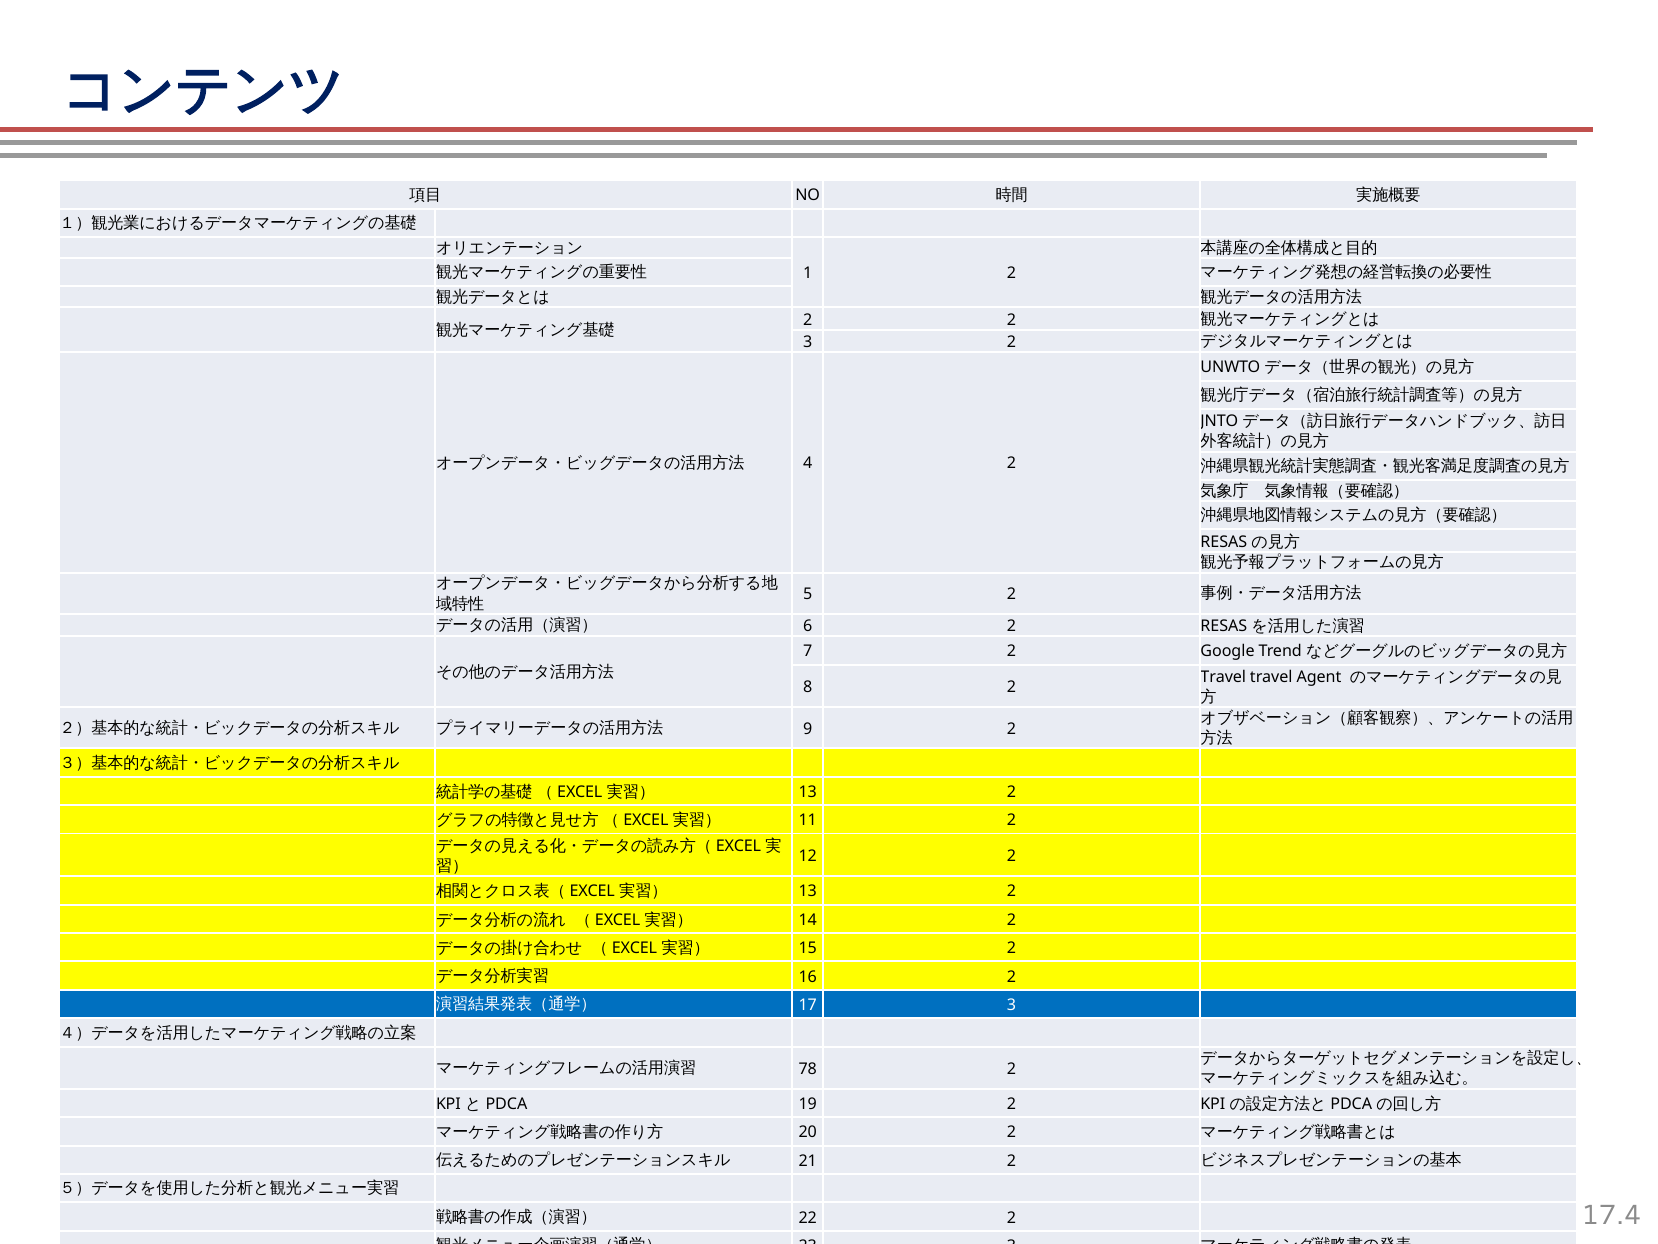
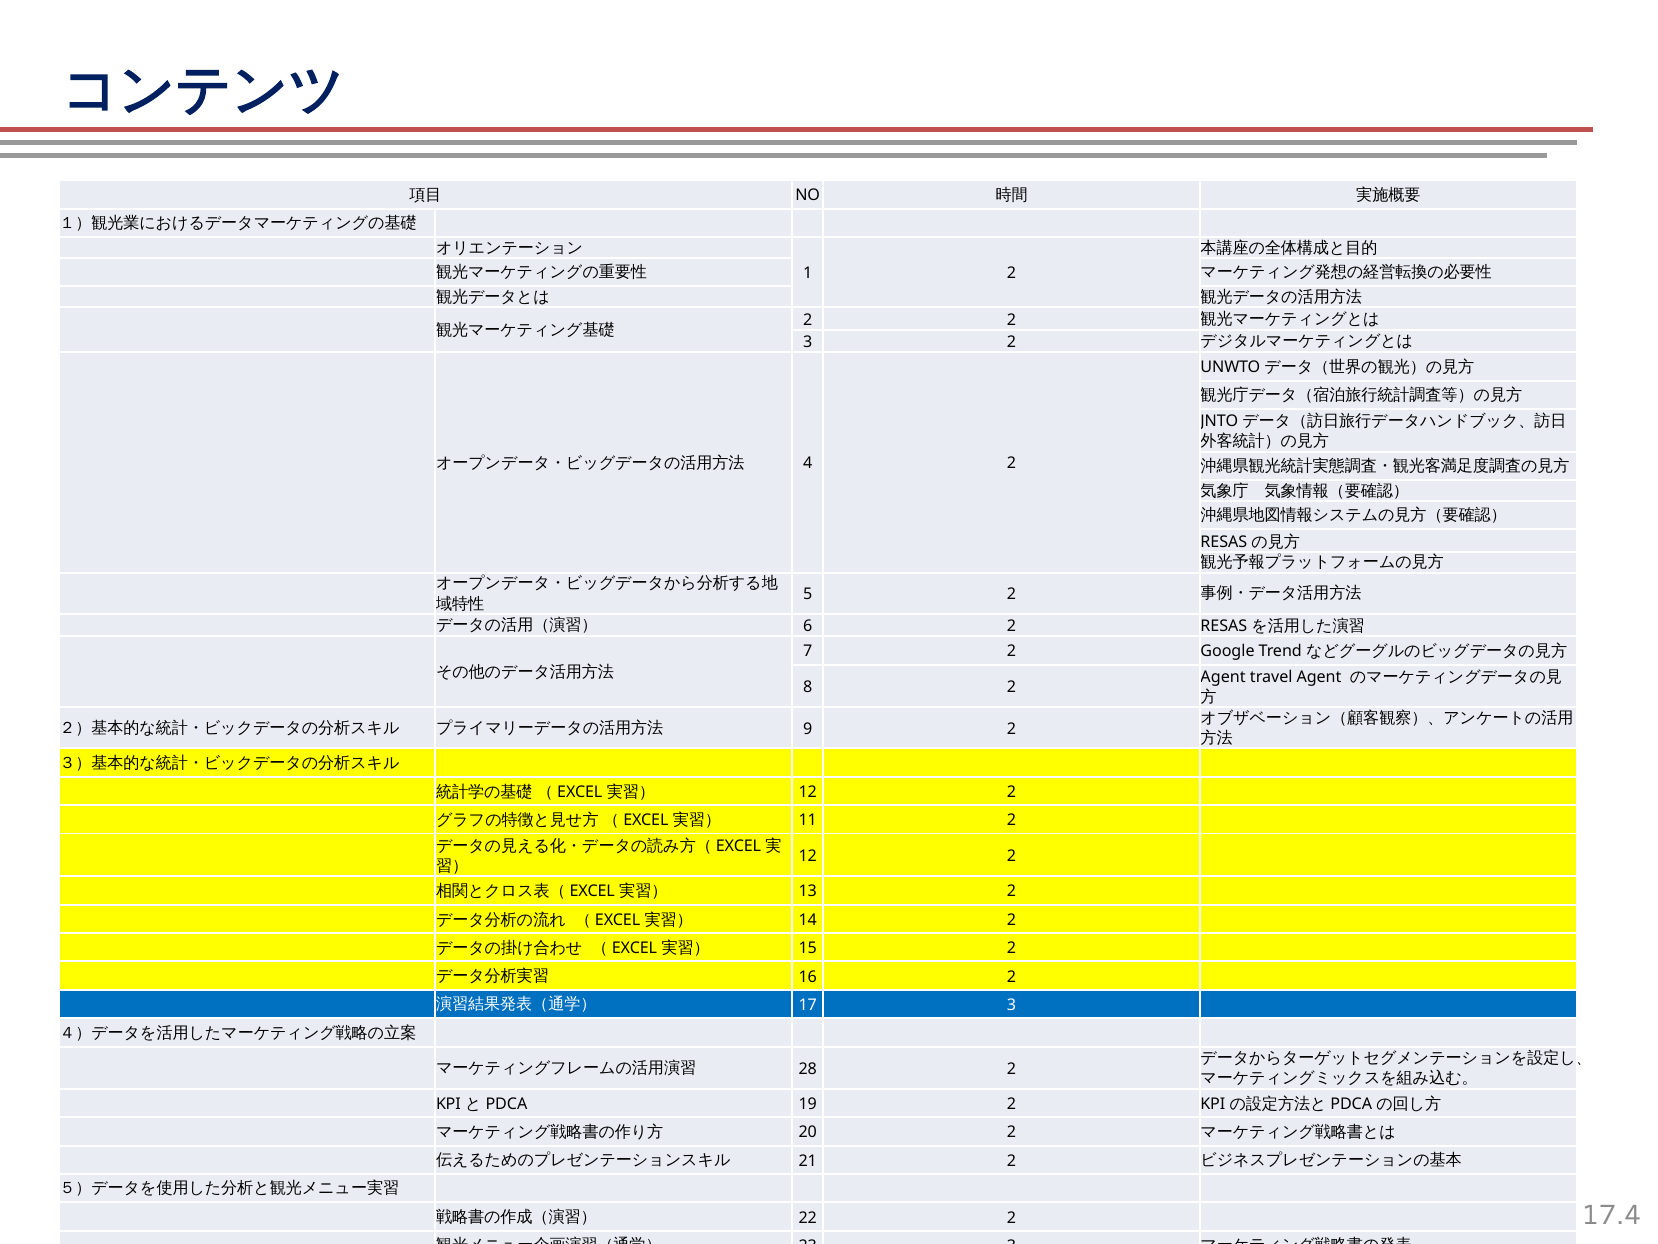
Travel at (1223, 677): Travel -> Agent
13 at (808, 792): 13 -> 12
78: 78 -> 28
